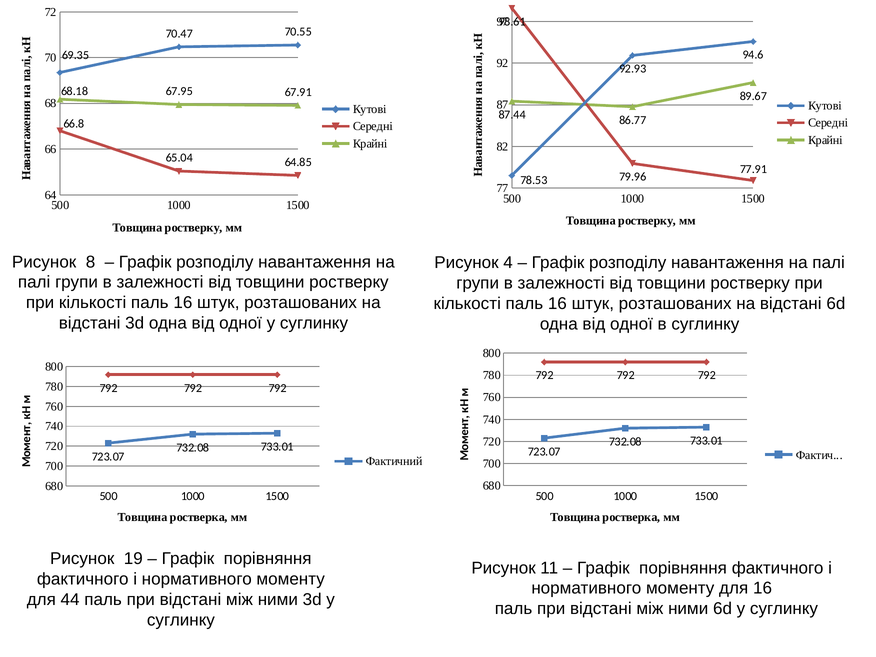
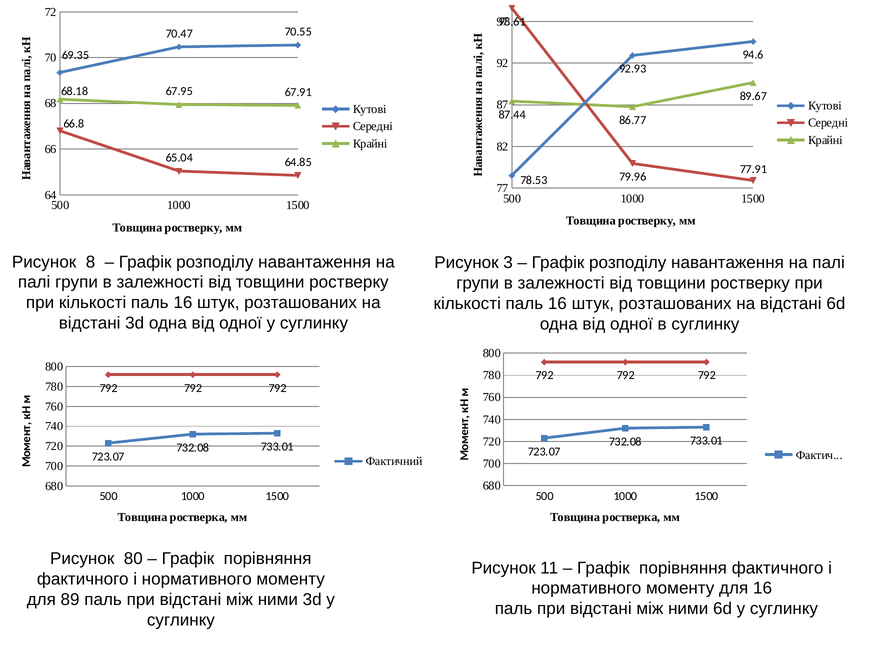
4: 4 -> 3
19: 19 -> 80
44: 44 -> 89
